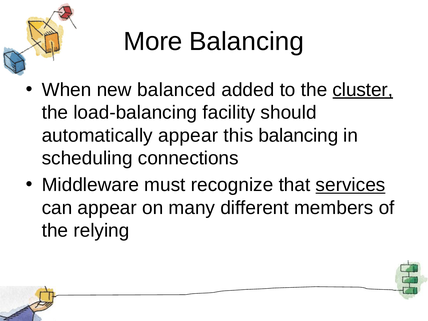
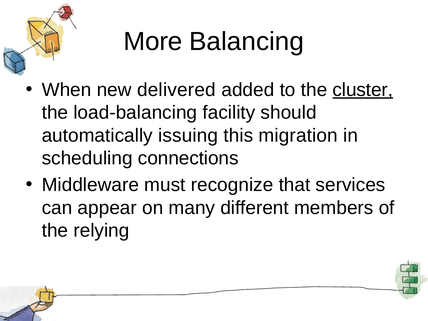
balanced: balanced -> delivered
automatically appear: appear -> issuing
this balancing: balancing -> migration
services underline: present -> none
